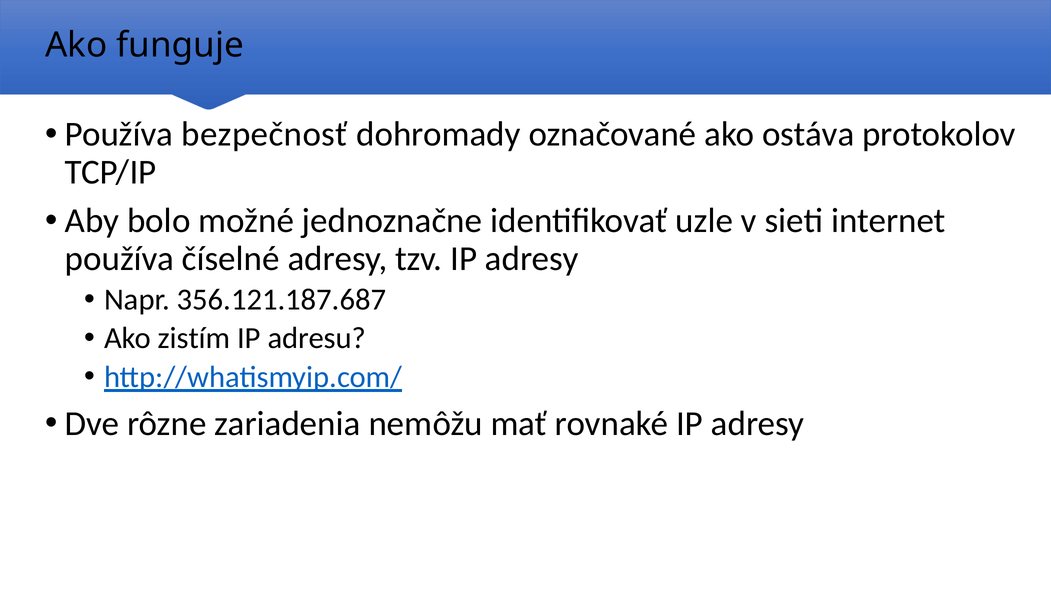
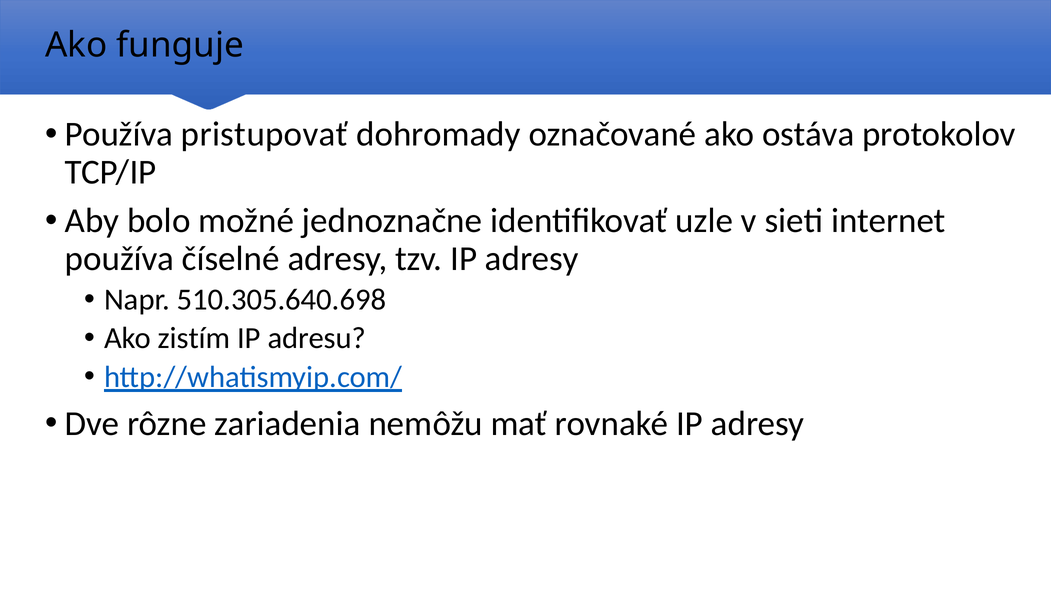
bezpečnosť: bezpečnosť -> pristupovať
356.121.187.687: 356.121.187.687 -> 510.305.640.698
